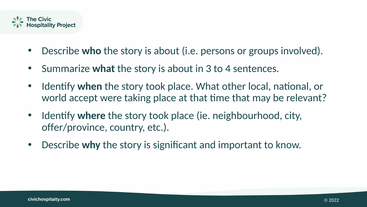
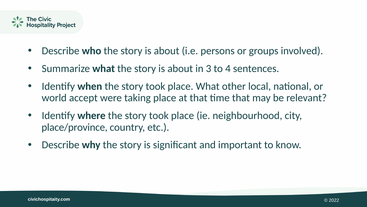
offer/province: offer/province -> place/province
